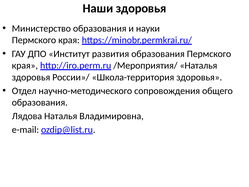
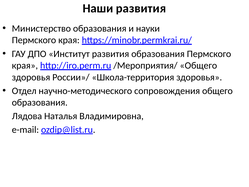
Наши здоровья: здоровья -> развития
/Мероприятия/ Наталья: Наталья -> Общего
